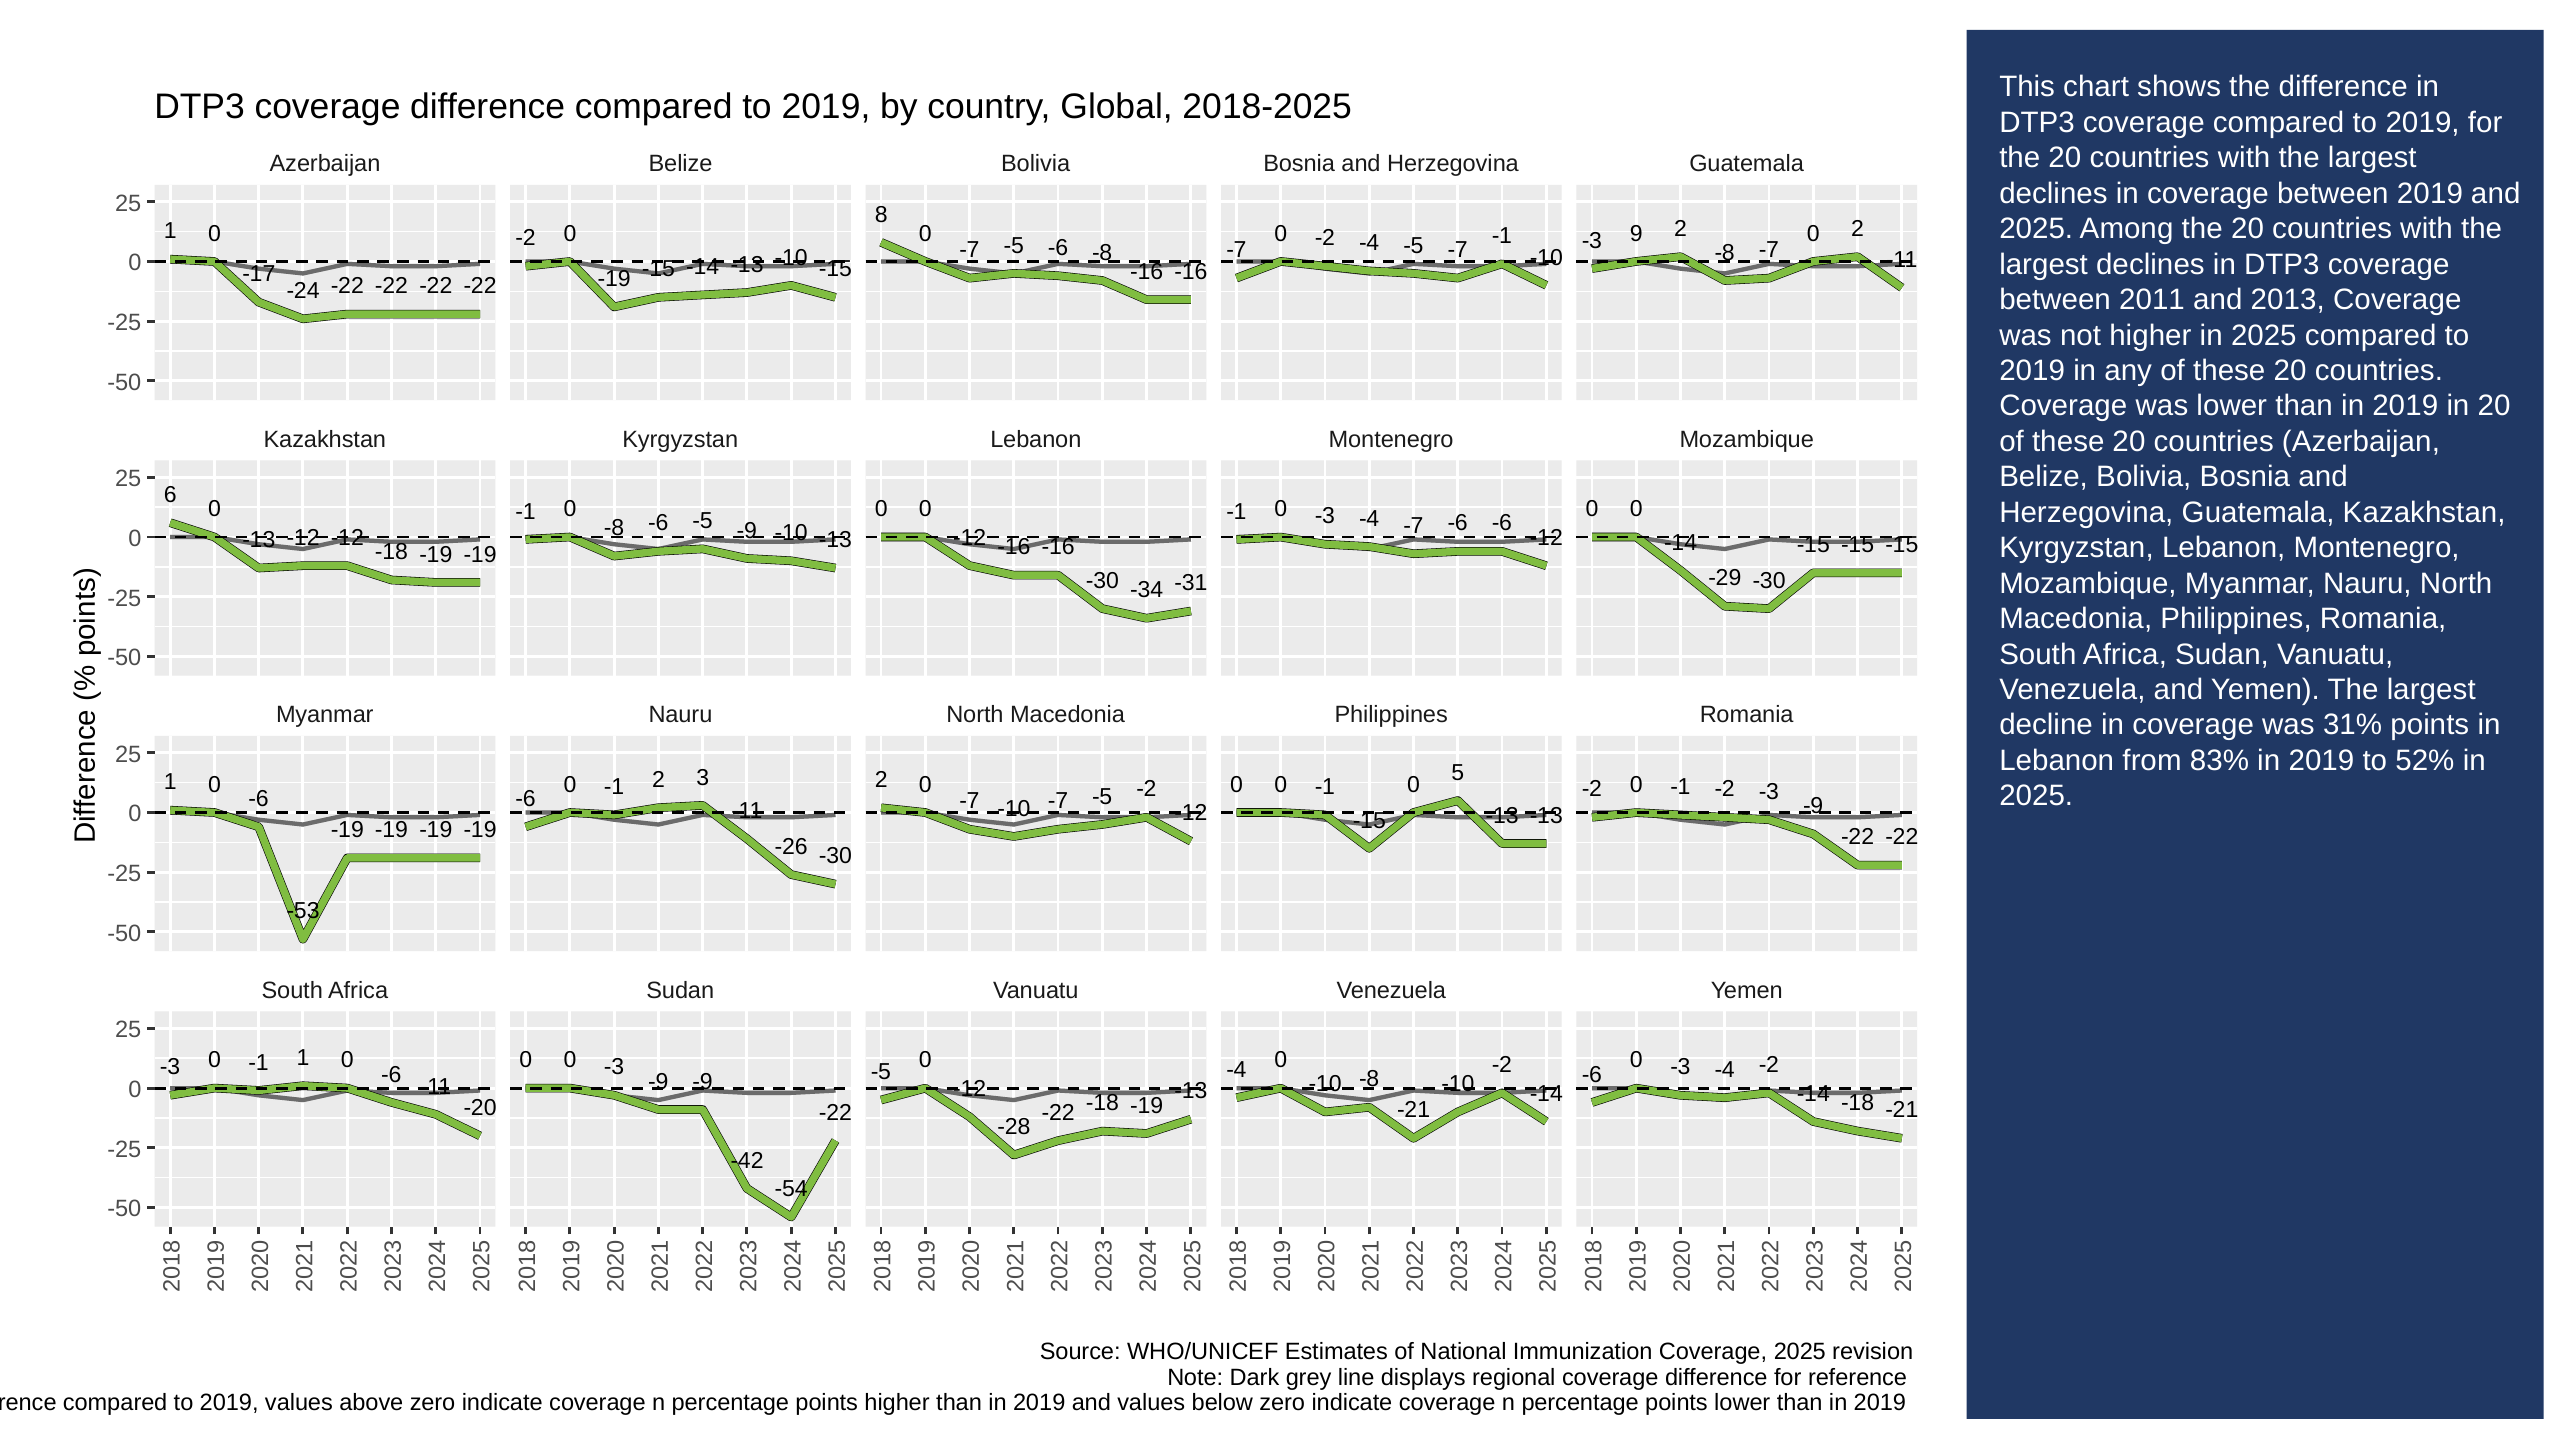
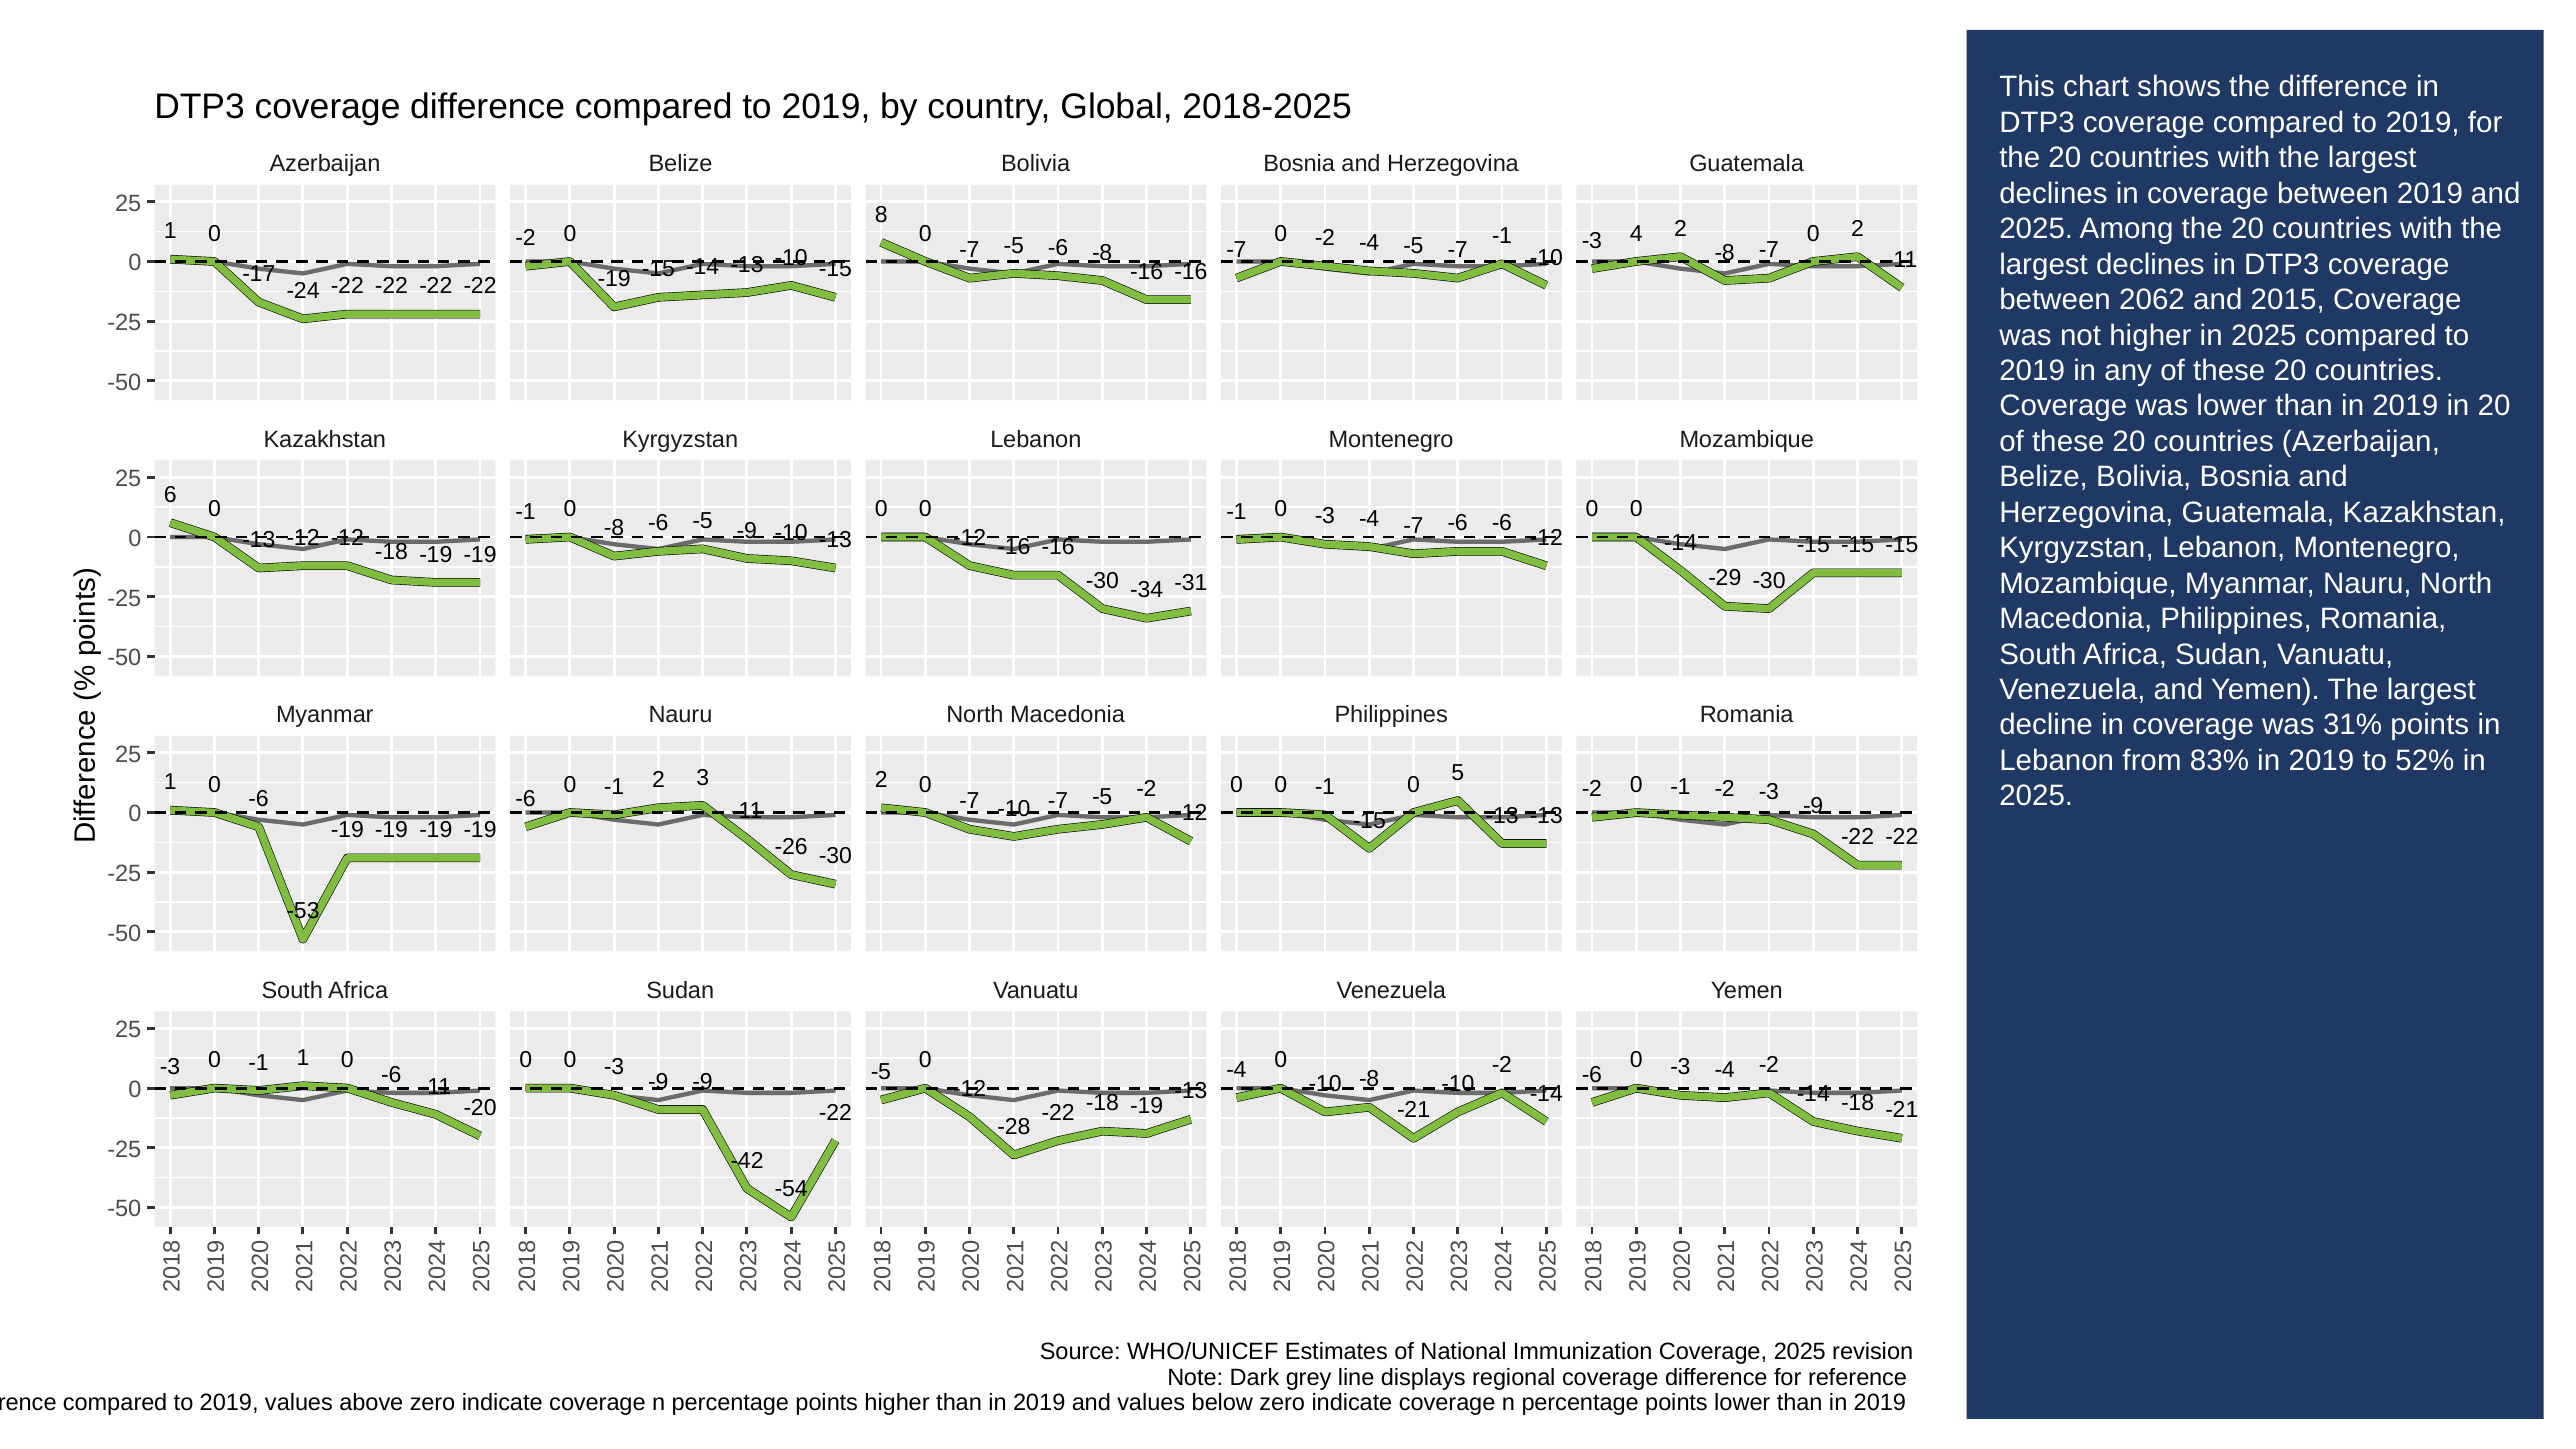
-3 9: 9 -> 4
2011: 2011 -> 2062
2013: 2013 -> 2015
